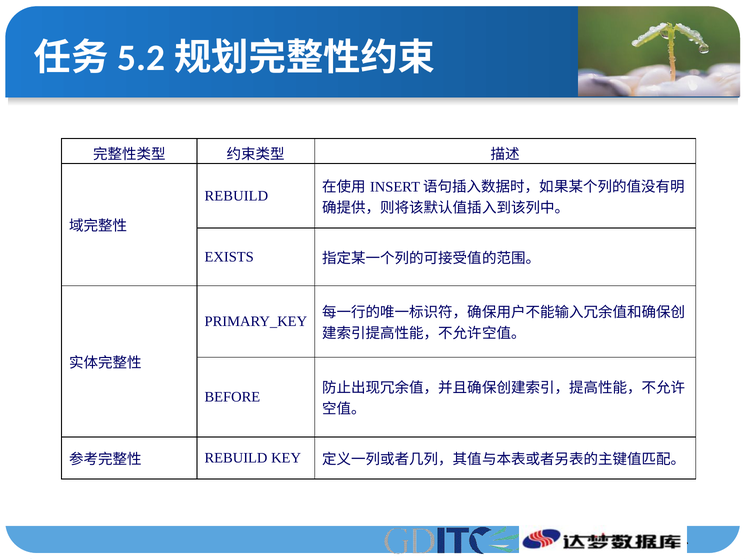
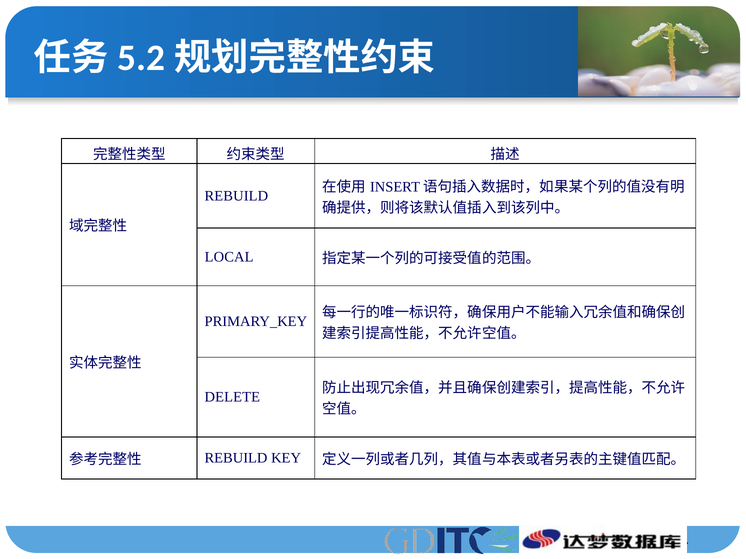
EXISTS: EXISTS -> LOCAL
BEFORE: BEFORE -> DELETE
